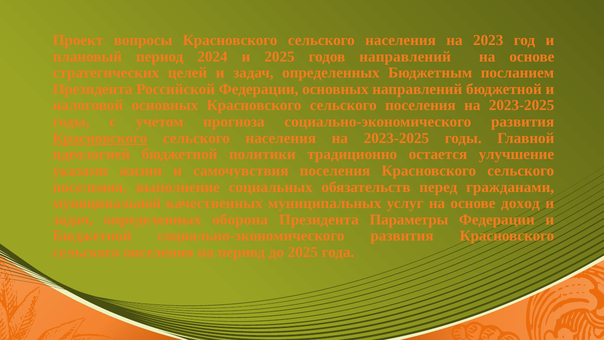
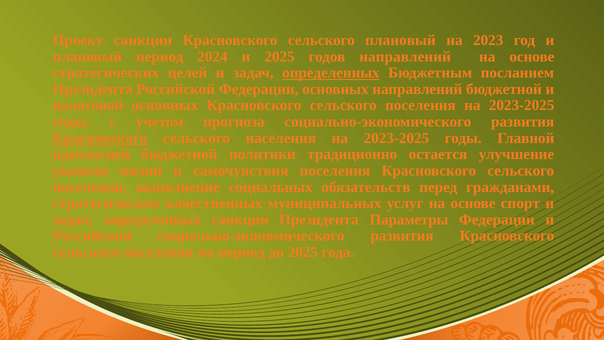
Проект вопросы: вопросы -> санкции
населения at (401, 40): населения -> плановый
определенных at (331, 73) underline: none -> present
муниципальной at (107, 203): муниципальной -> стратегических
доход: доход -> спорт
определенных оборона: оборона -> санкции
Бюджетной at (92, 236): Бюджетной -> Российской
